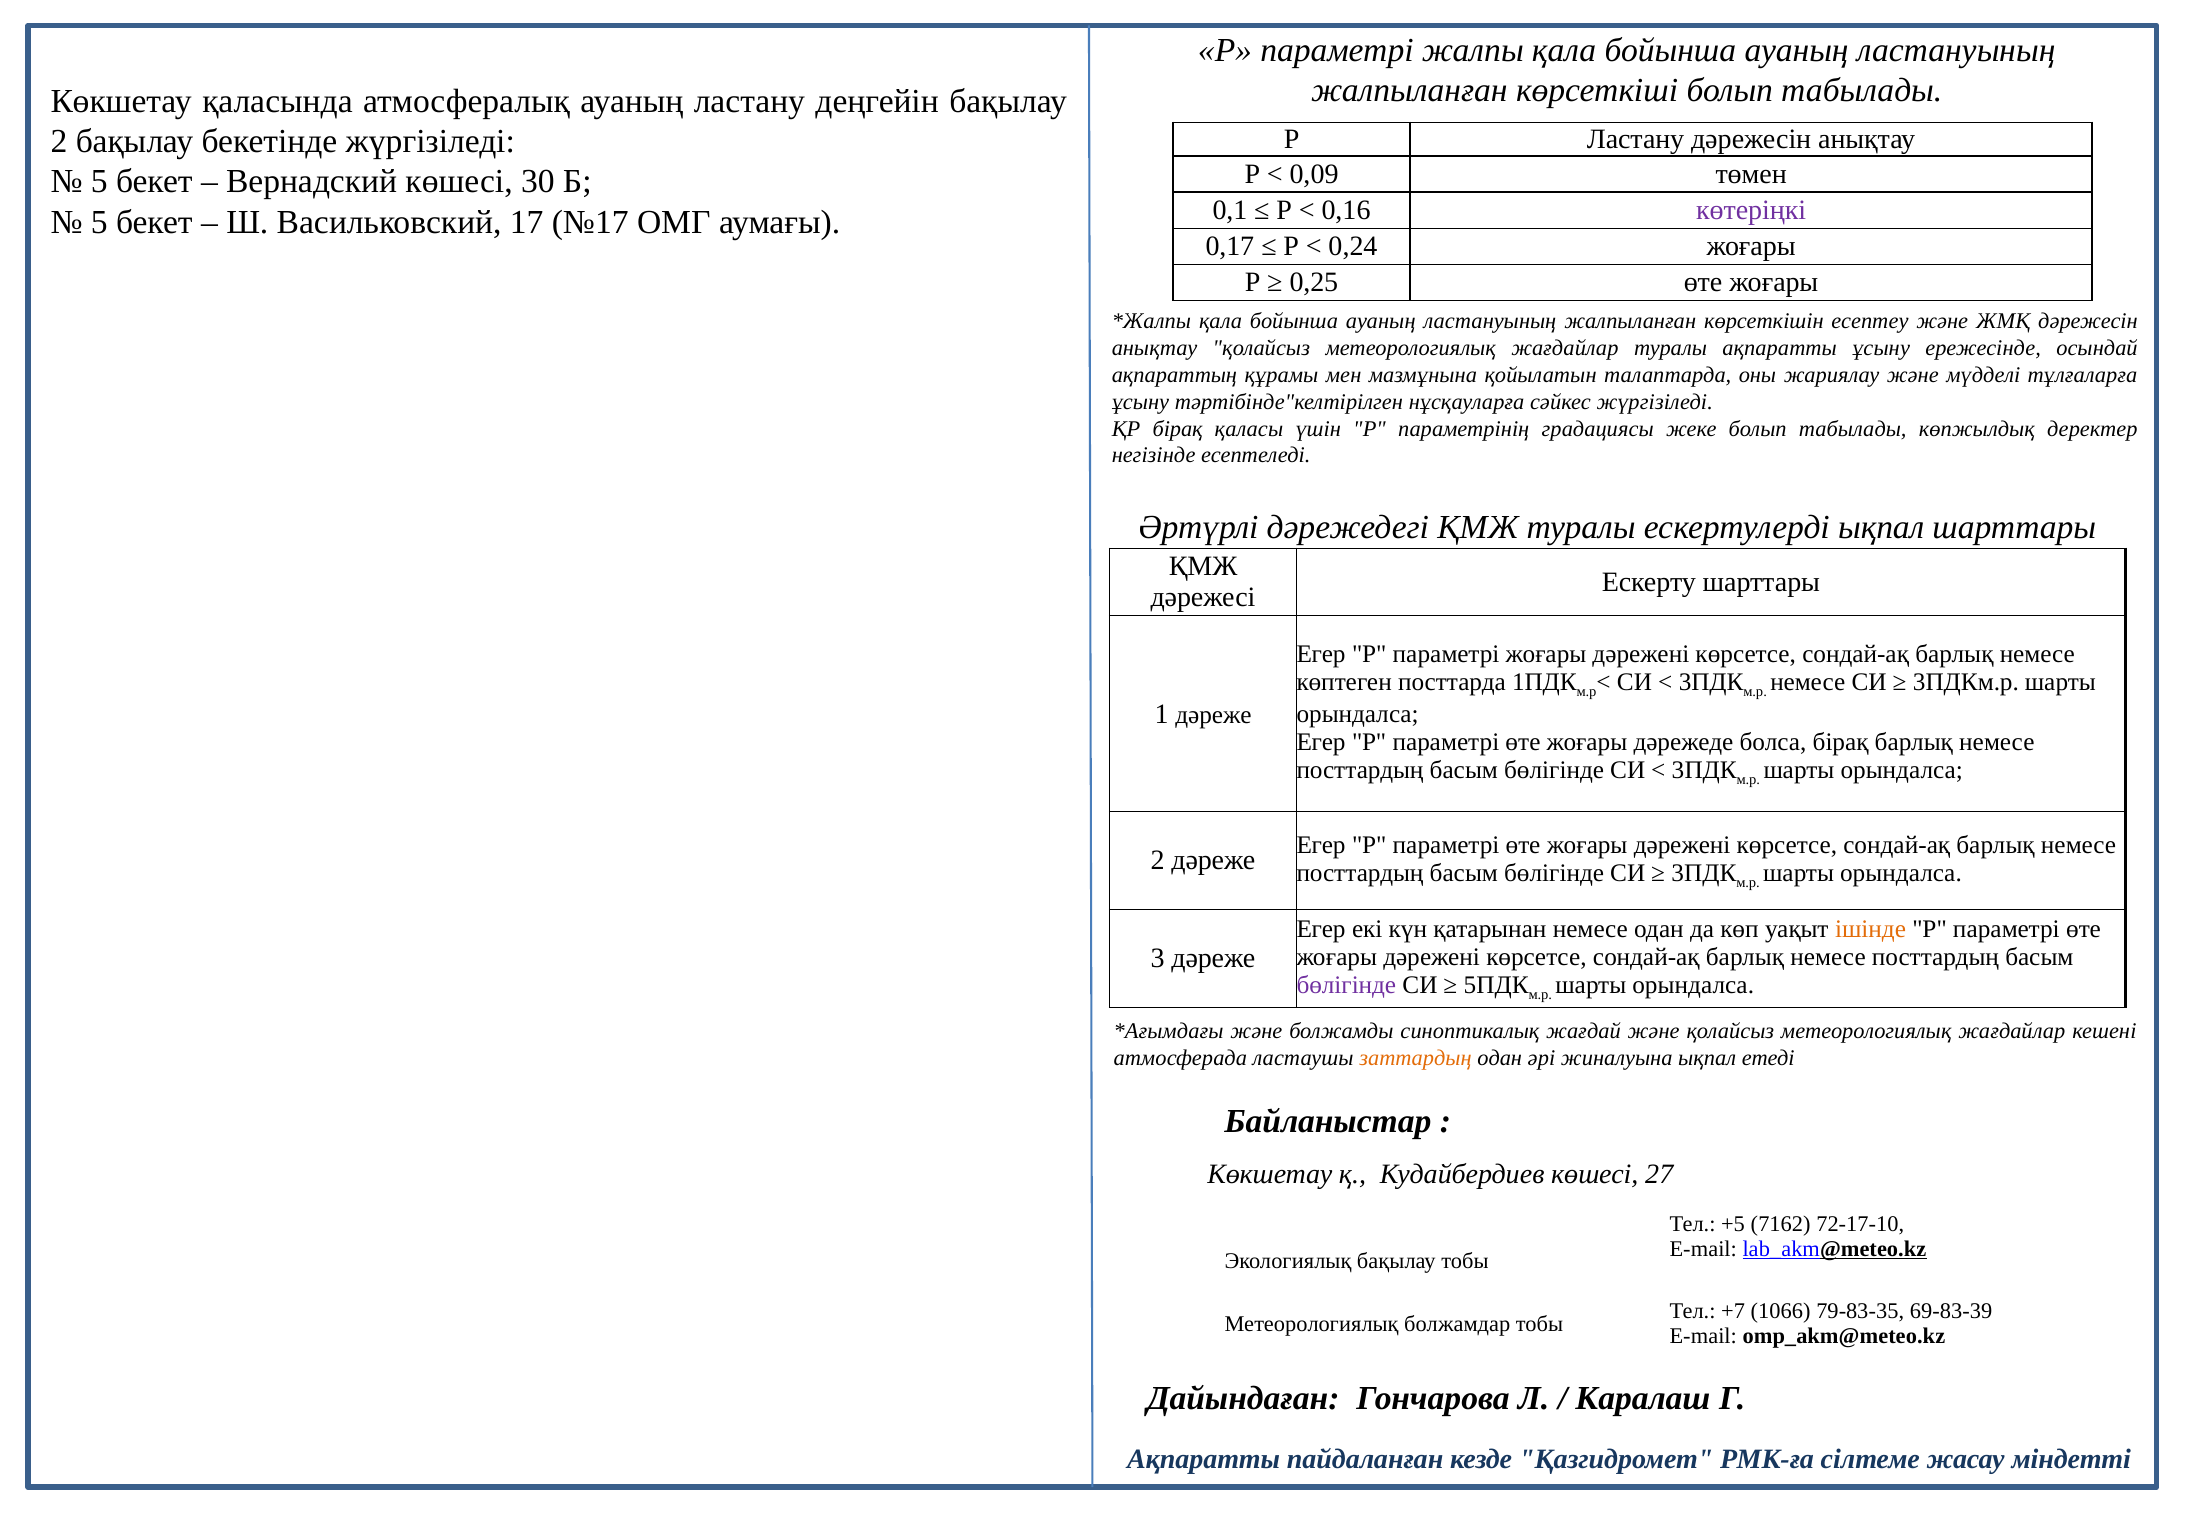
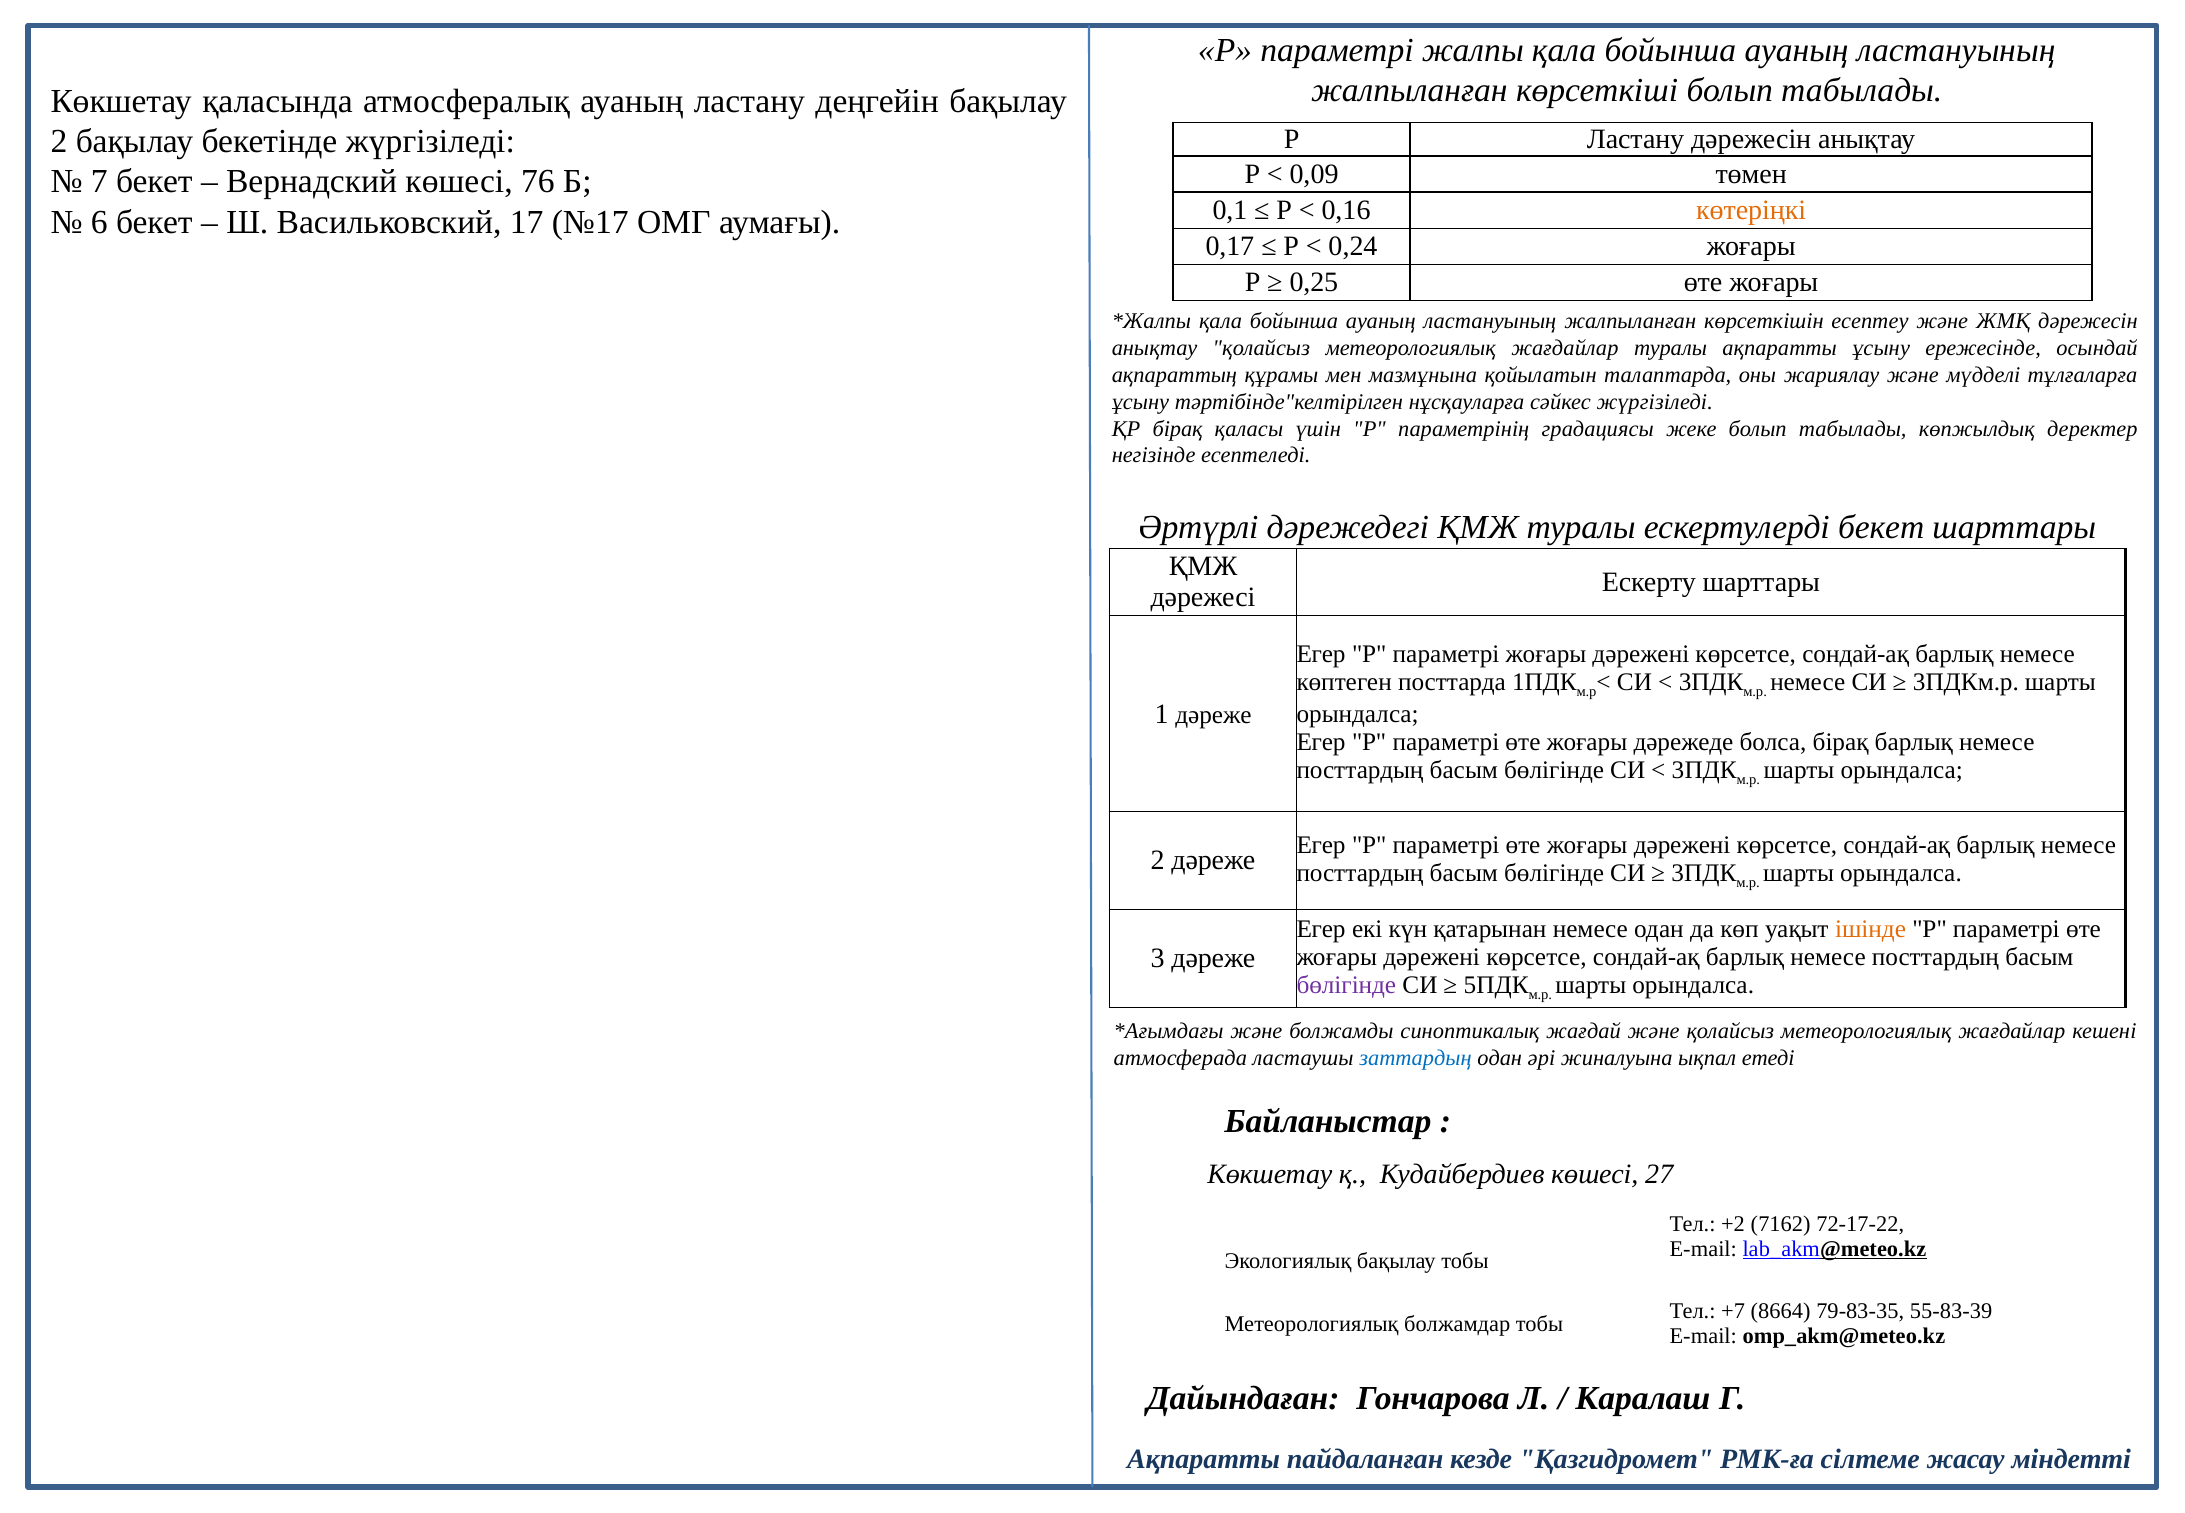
5 at (99, 182): 5 -> 7
30: 30 -> 76
көтеріңкі colour: purple -> orange
5 at (99, 222): 5 -> 6
ескертулерді ықпал: ықпал -> бекет
заттардың colour: orange -> blue
+5: +5 -> +2
72-17-10: 72-17-10 -> 72-17-22
1066: 1066 -> 8664
69-83-39: 69-83-39 -> 55-83-39
